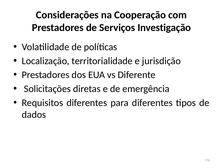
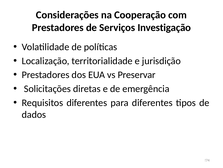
Diferente: Diferente -> Preservar
